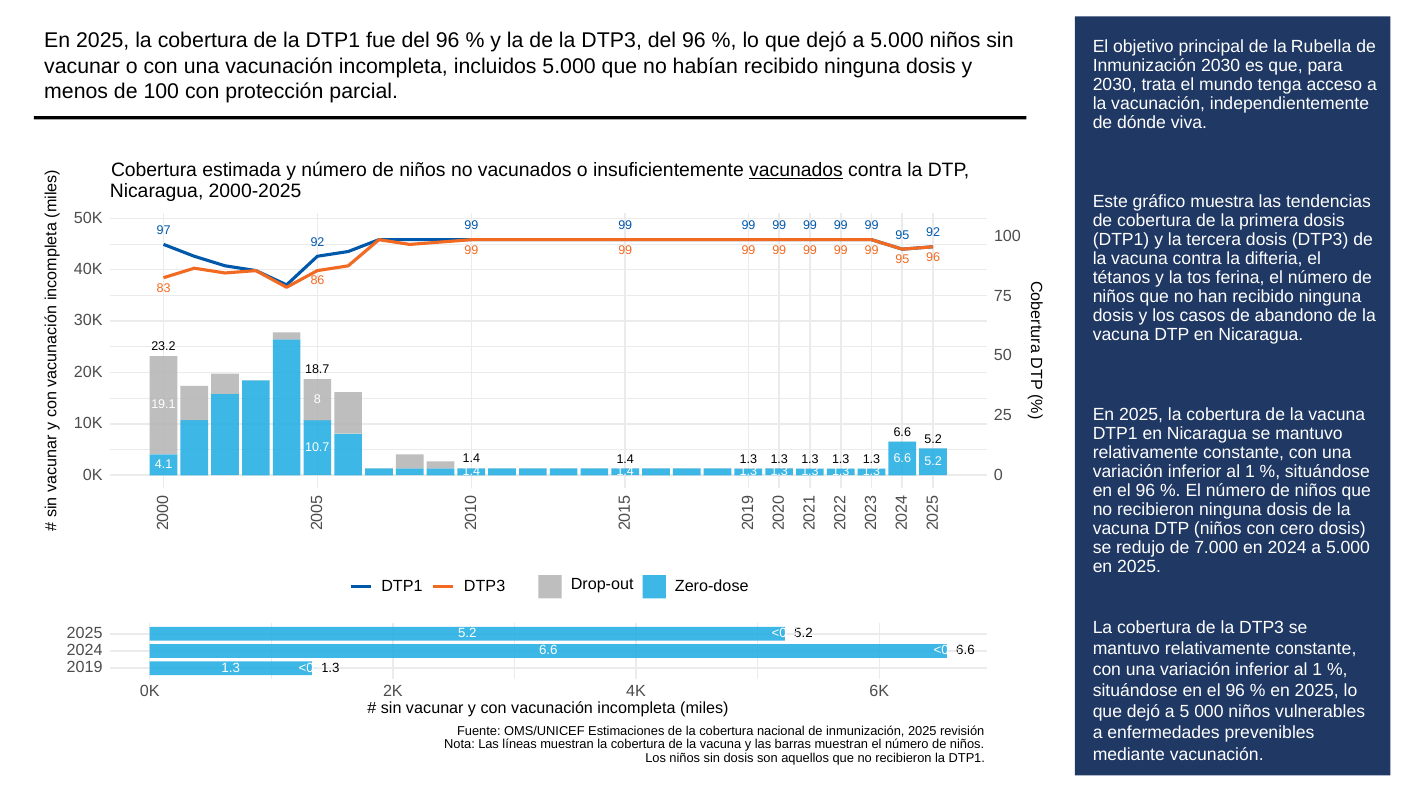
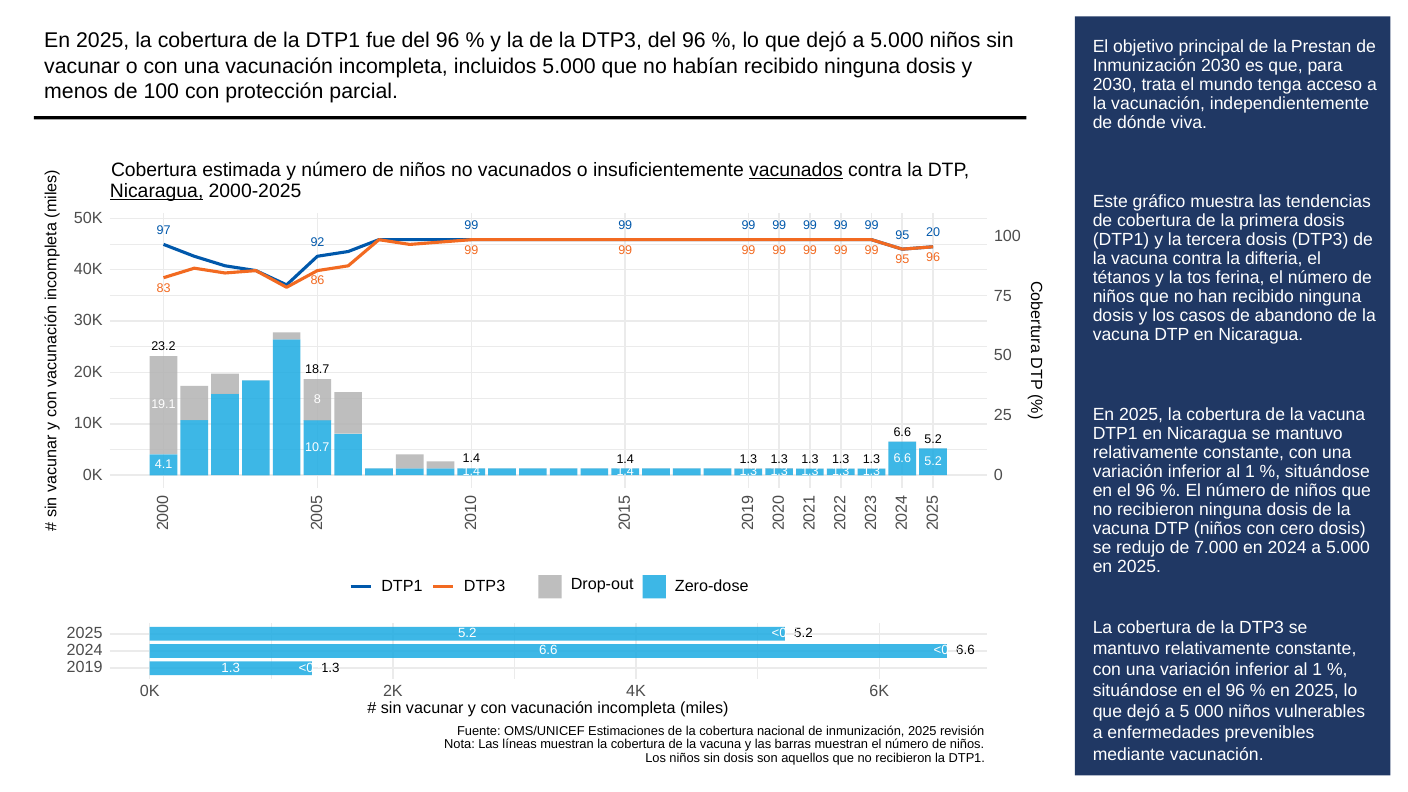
Rubella: Rubella -> Prestan
Nicaragua at (157, 191) underline: none -> present
95 92: 92 -> 20
